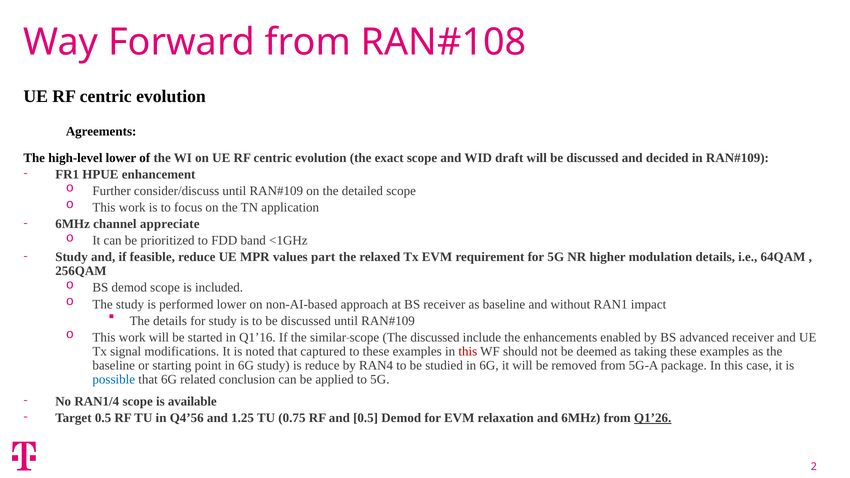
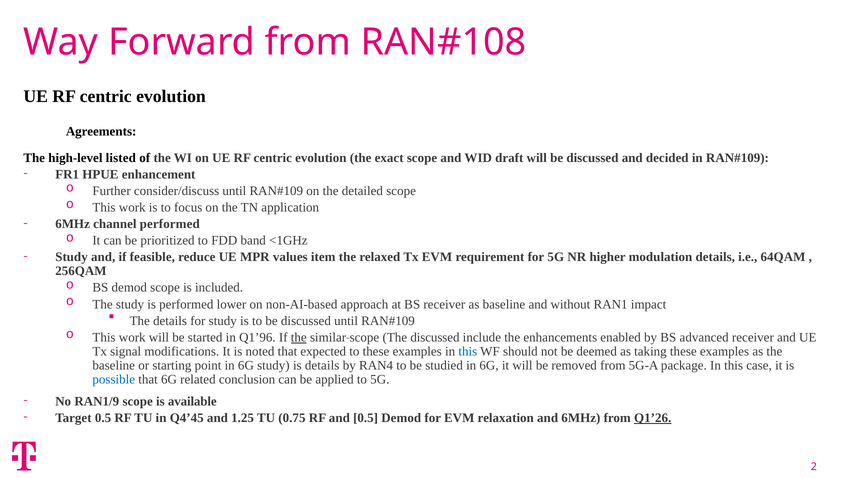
high-level lower: lower -> listed
channel appreciate: appreciate -> performed
part: part -> item
Q1’16: Q1’16 -> Q1’96
the at (299, 337) underline: none -> present
captured: captured -> expected
this at (468, 352) colour: red -> blue
is reduce: reduce -> details
RAN1/4: RAN1/4 -> RAN1/9
Q4’56: Q4’56 -> Q4’45
